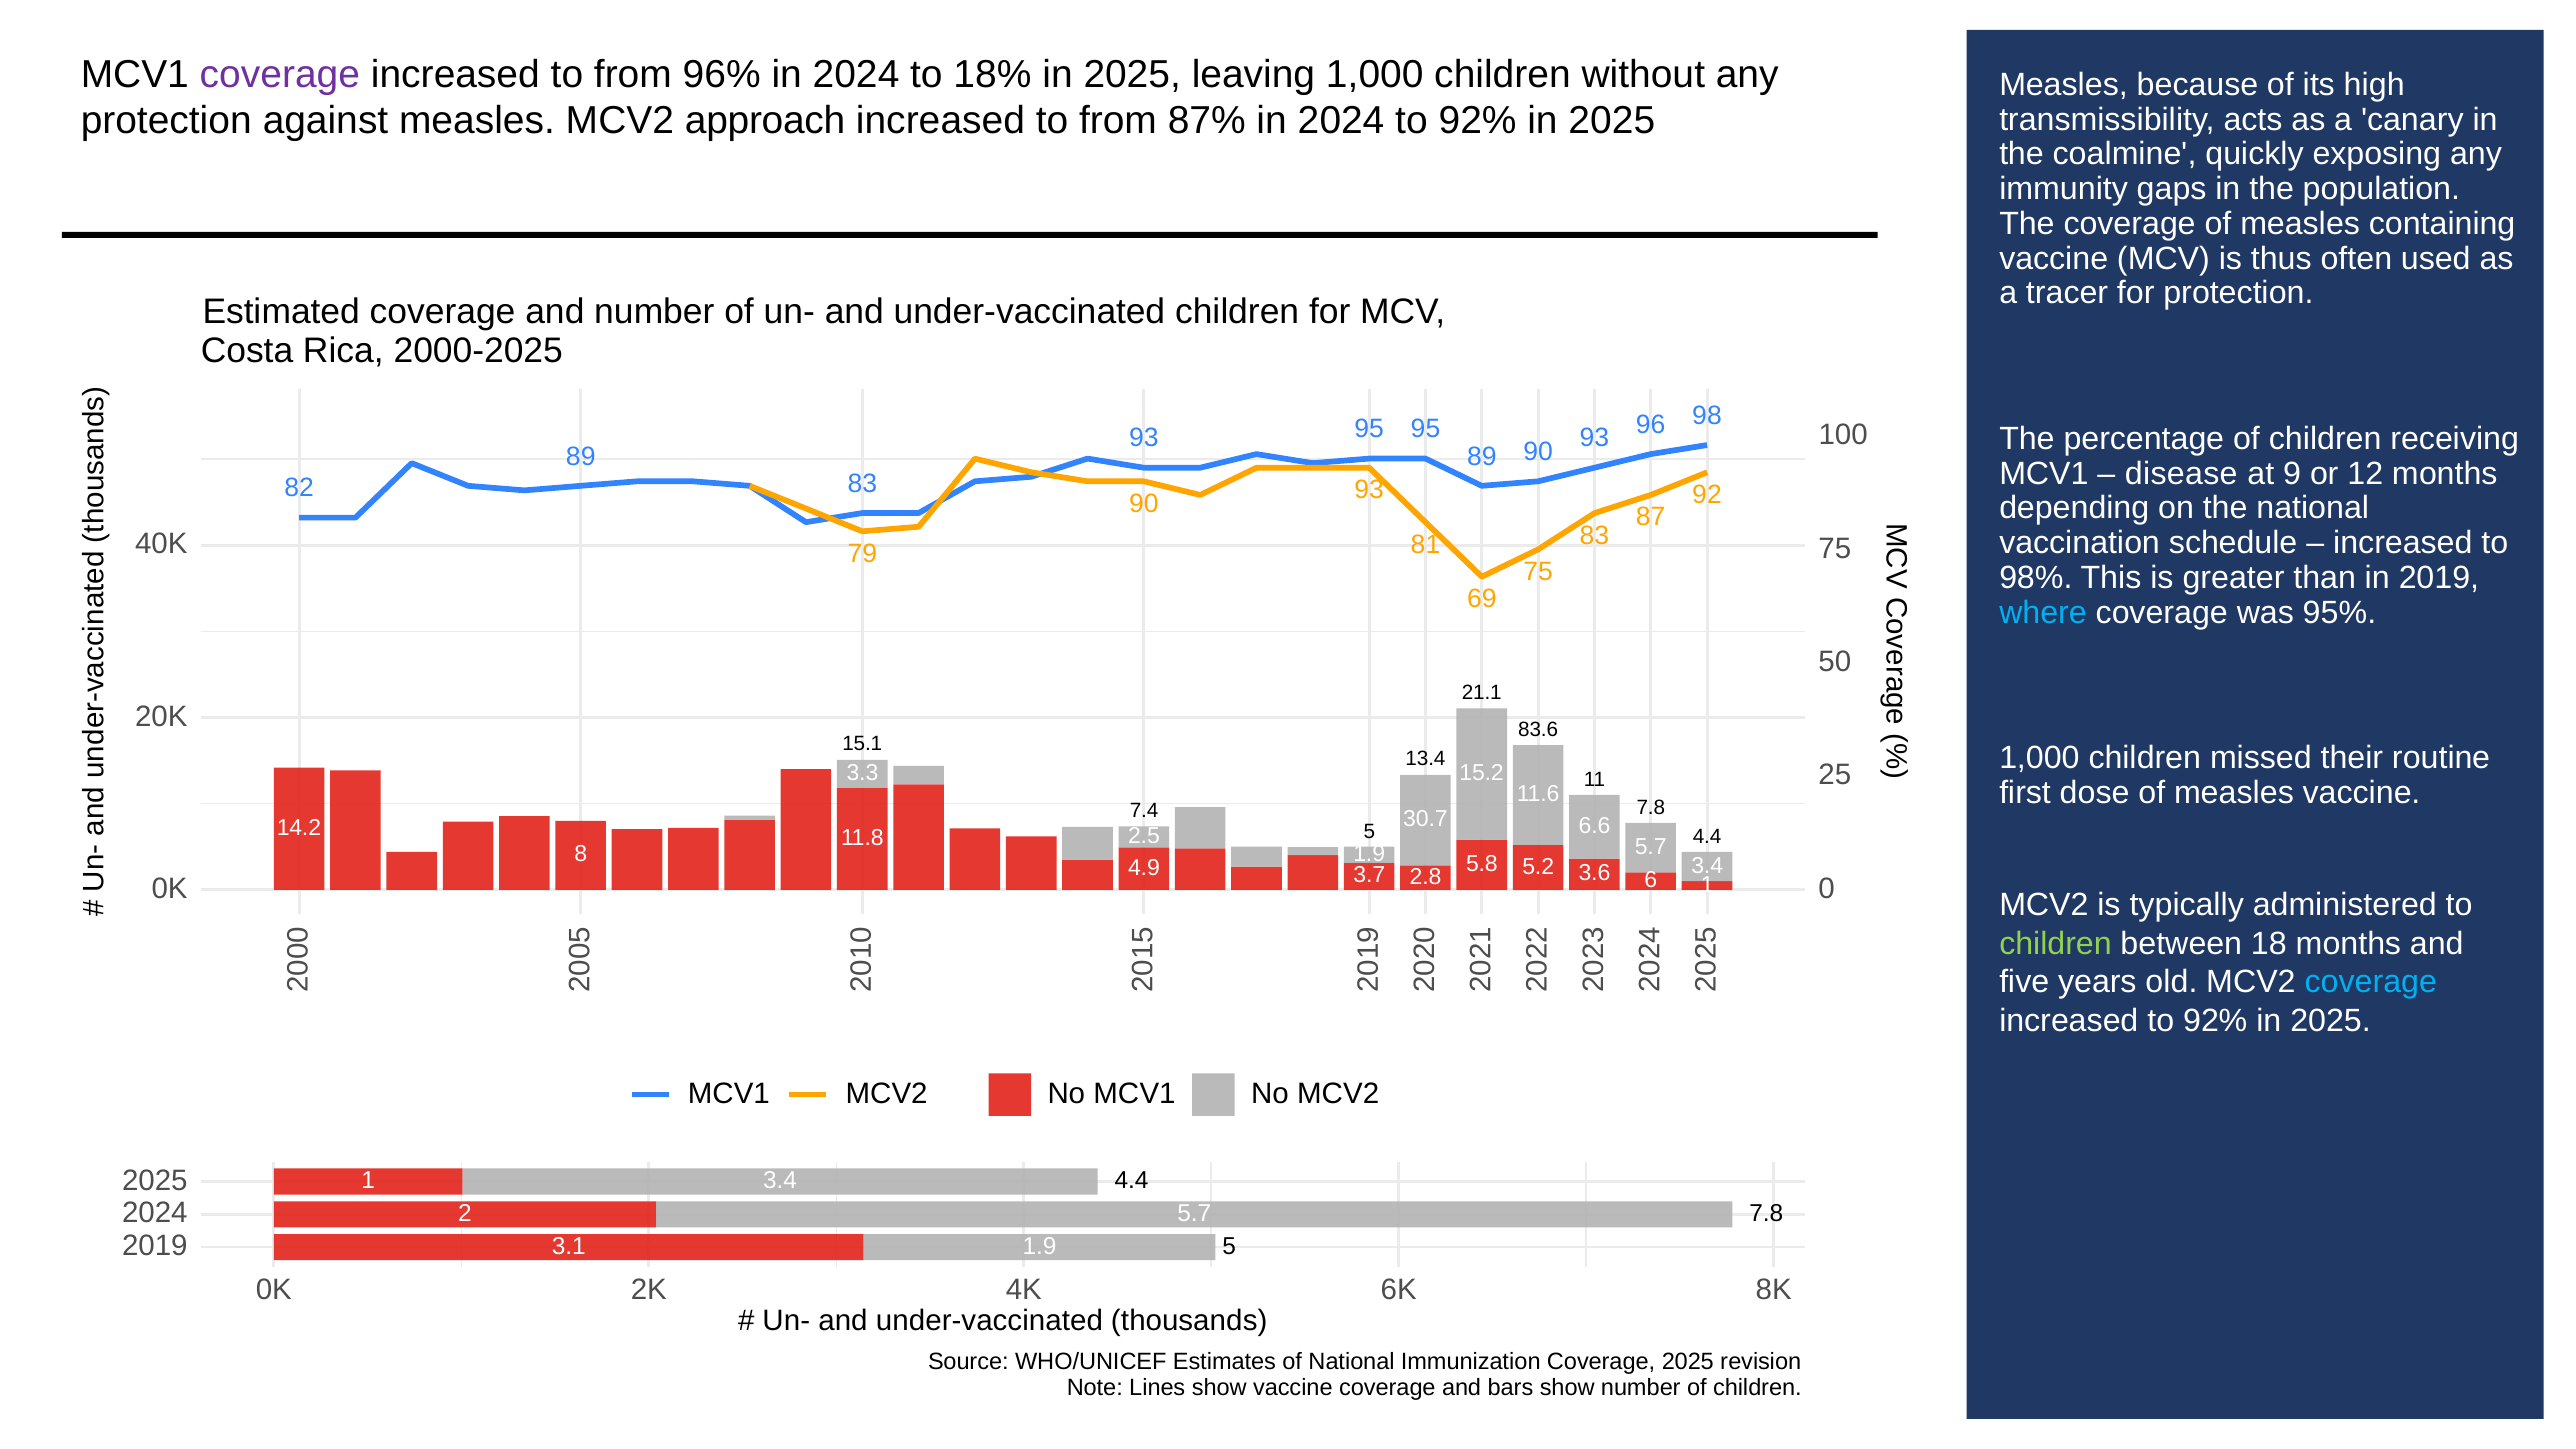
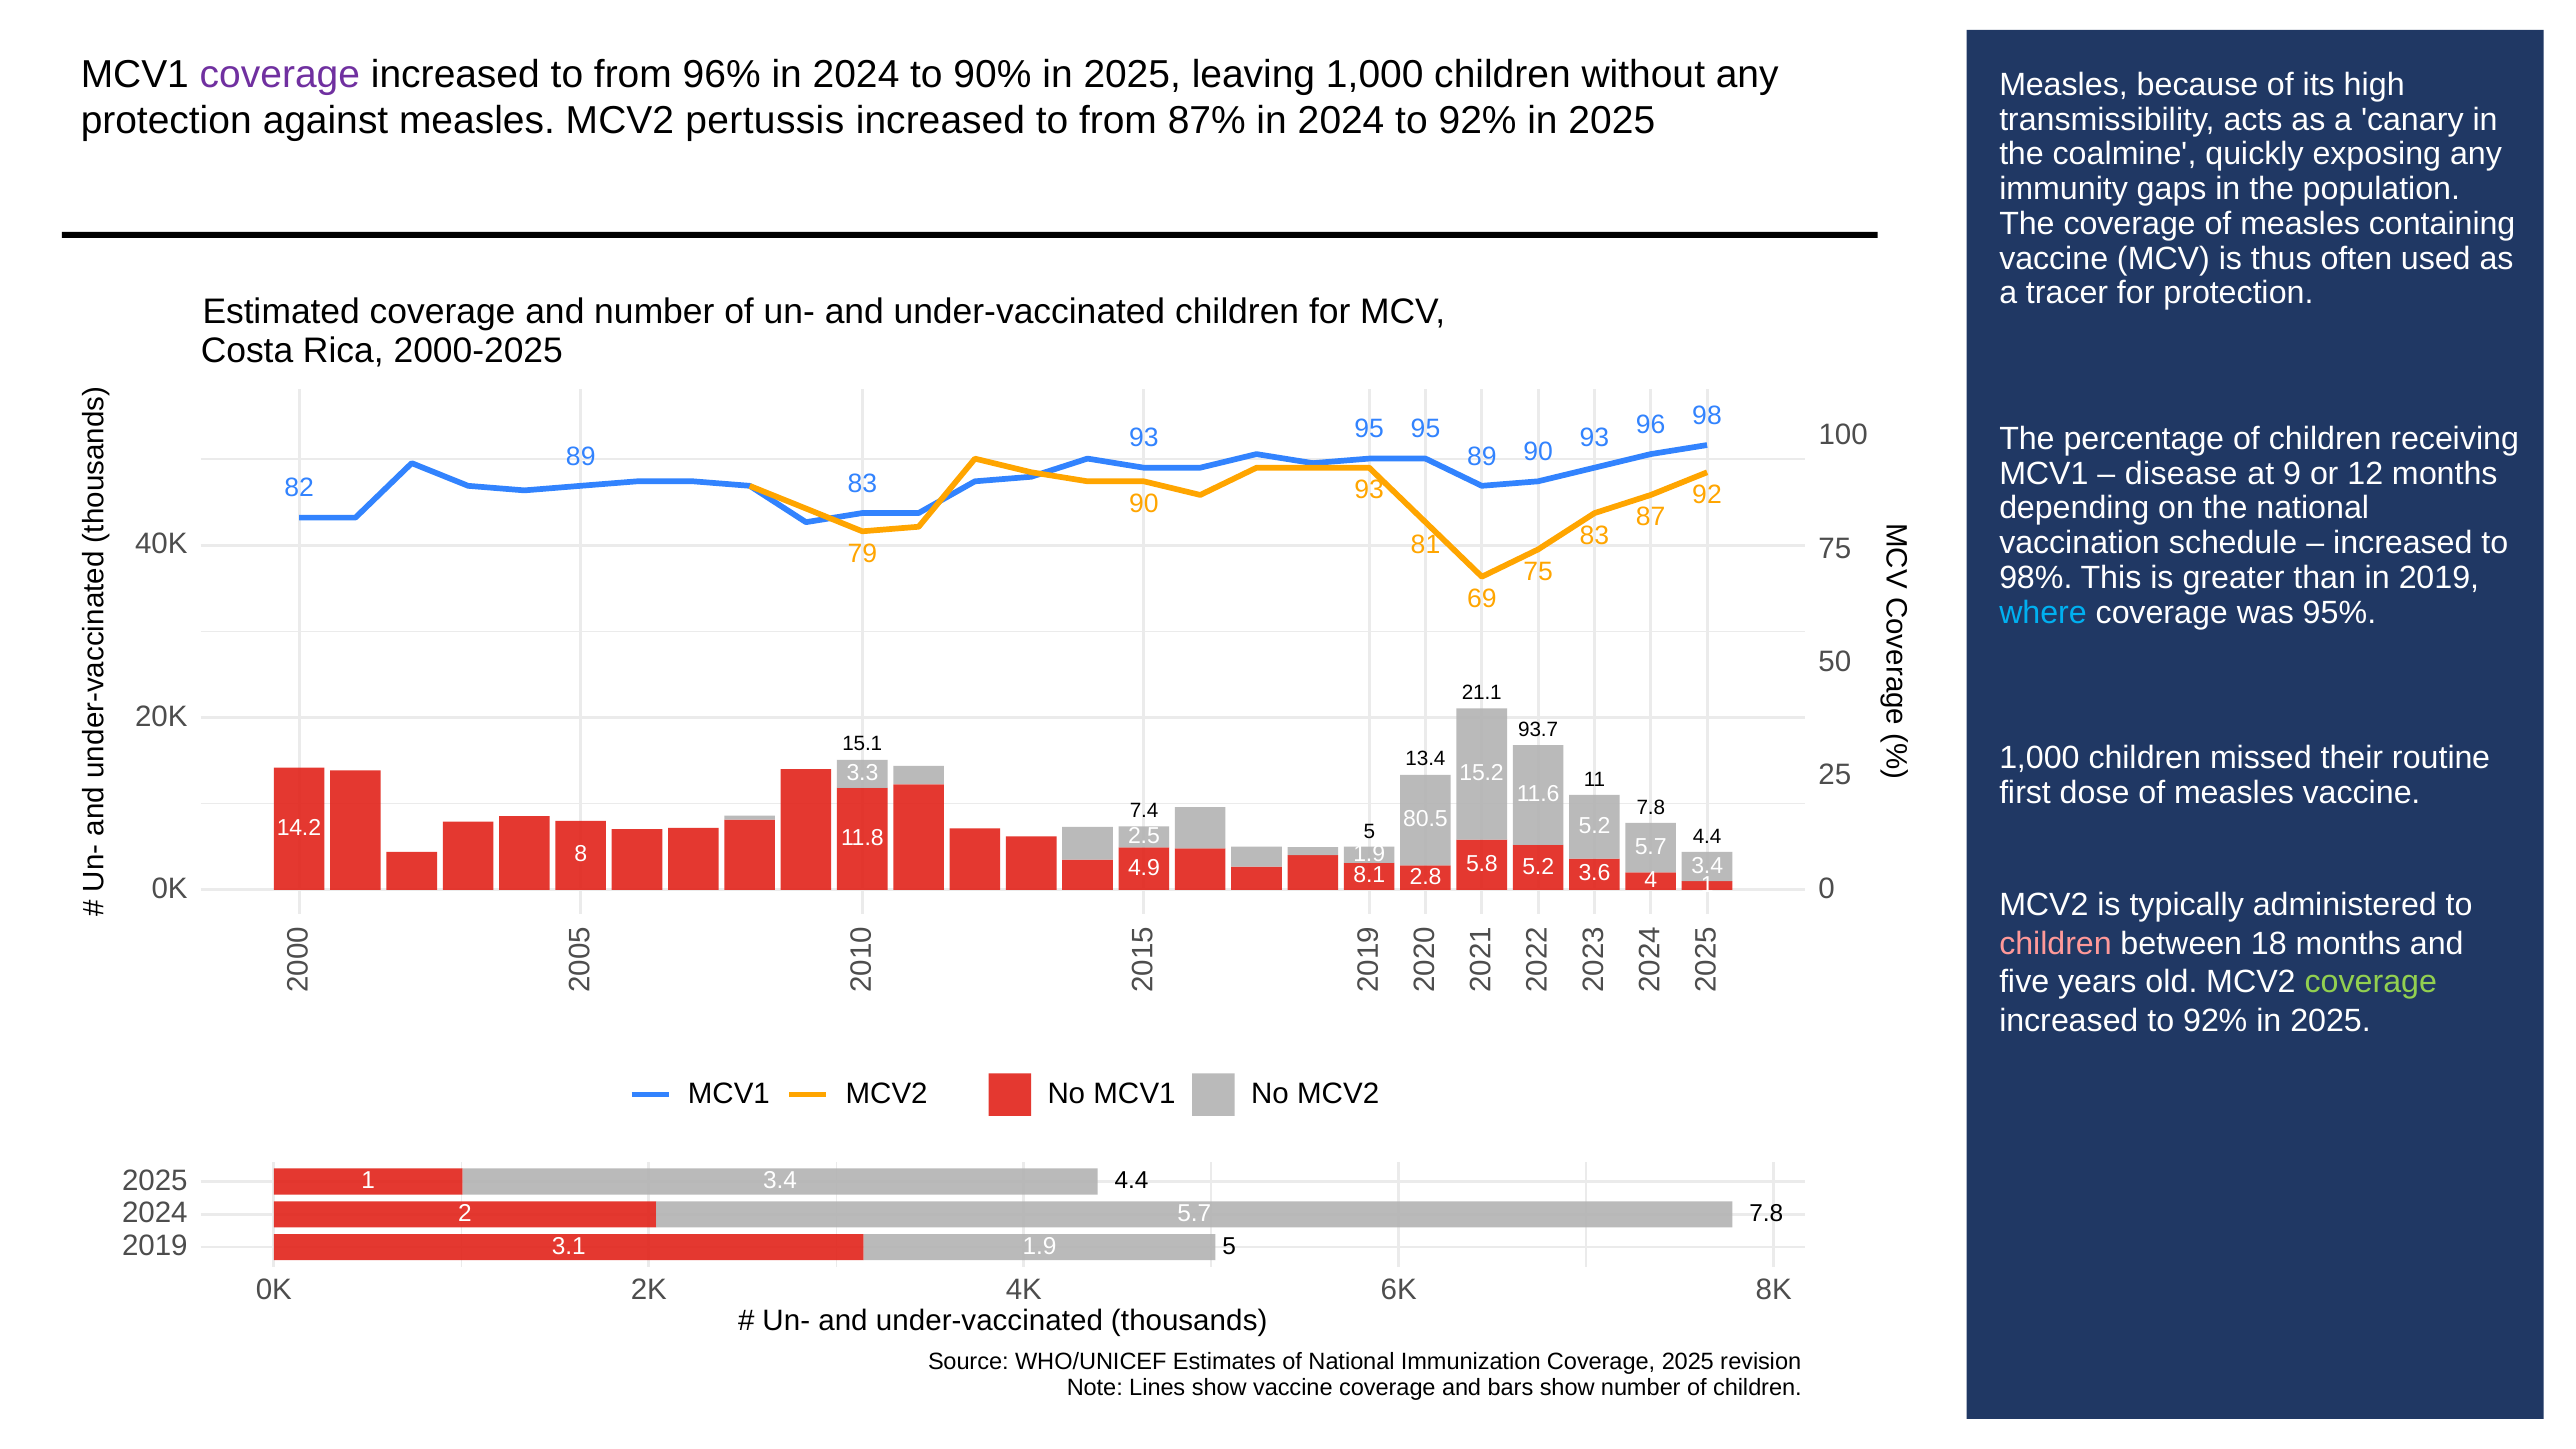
18%: 18% -> 90%
approach: approach -> pertussis
83.6: 83.6 -> 93.7
30.7: 30.7 -> 80.5
6.6 at (1595, 826): 6.6 -> 5.2
3.6 6: 6 -> 4
3.7: 3.7 -> 8.1
children at (2056, 944) colour: light green -> pink
coverage at (2371, 982) colour: light blue -> light green
